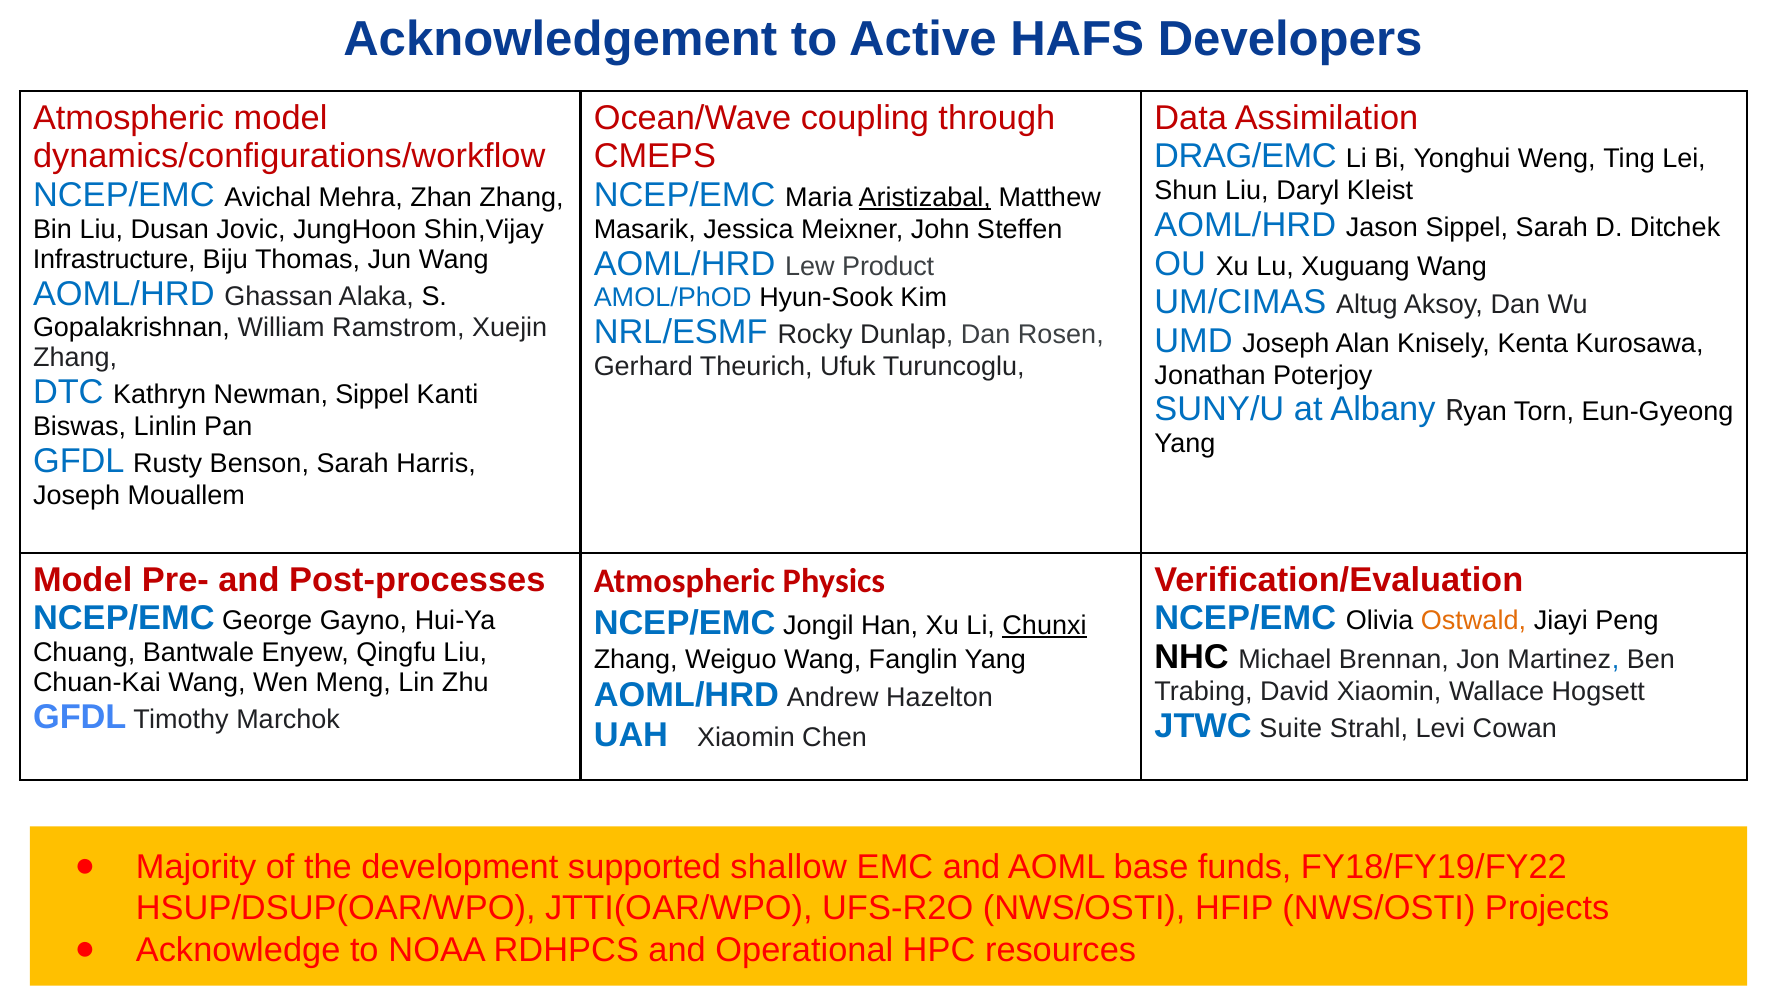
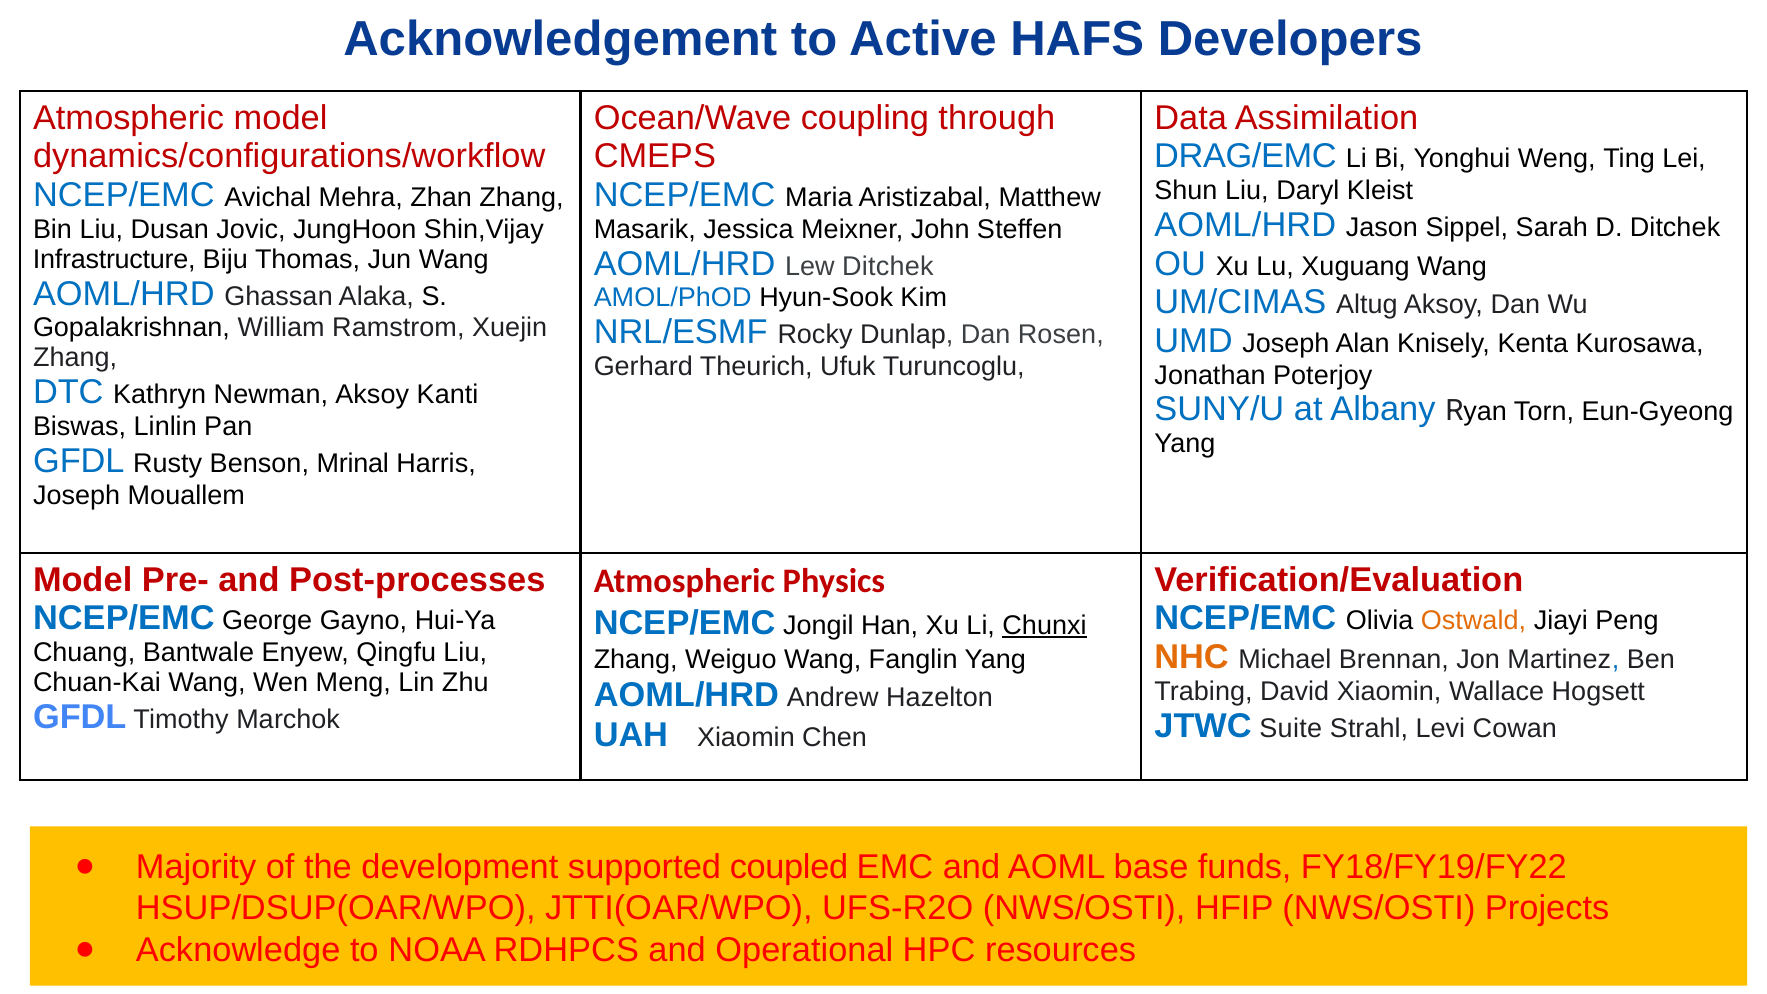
Aristizabal underline: present -> none
Lew Product: Product -> Ditchek
Newman Sippel: Sippel -> Aksoy
Benson Sarah: Sarah -> Mrinal
NHC colour: black -> orange
shallow: shallow -> coupled
